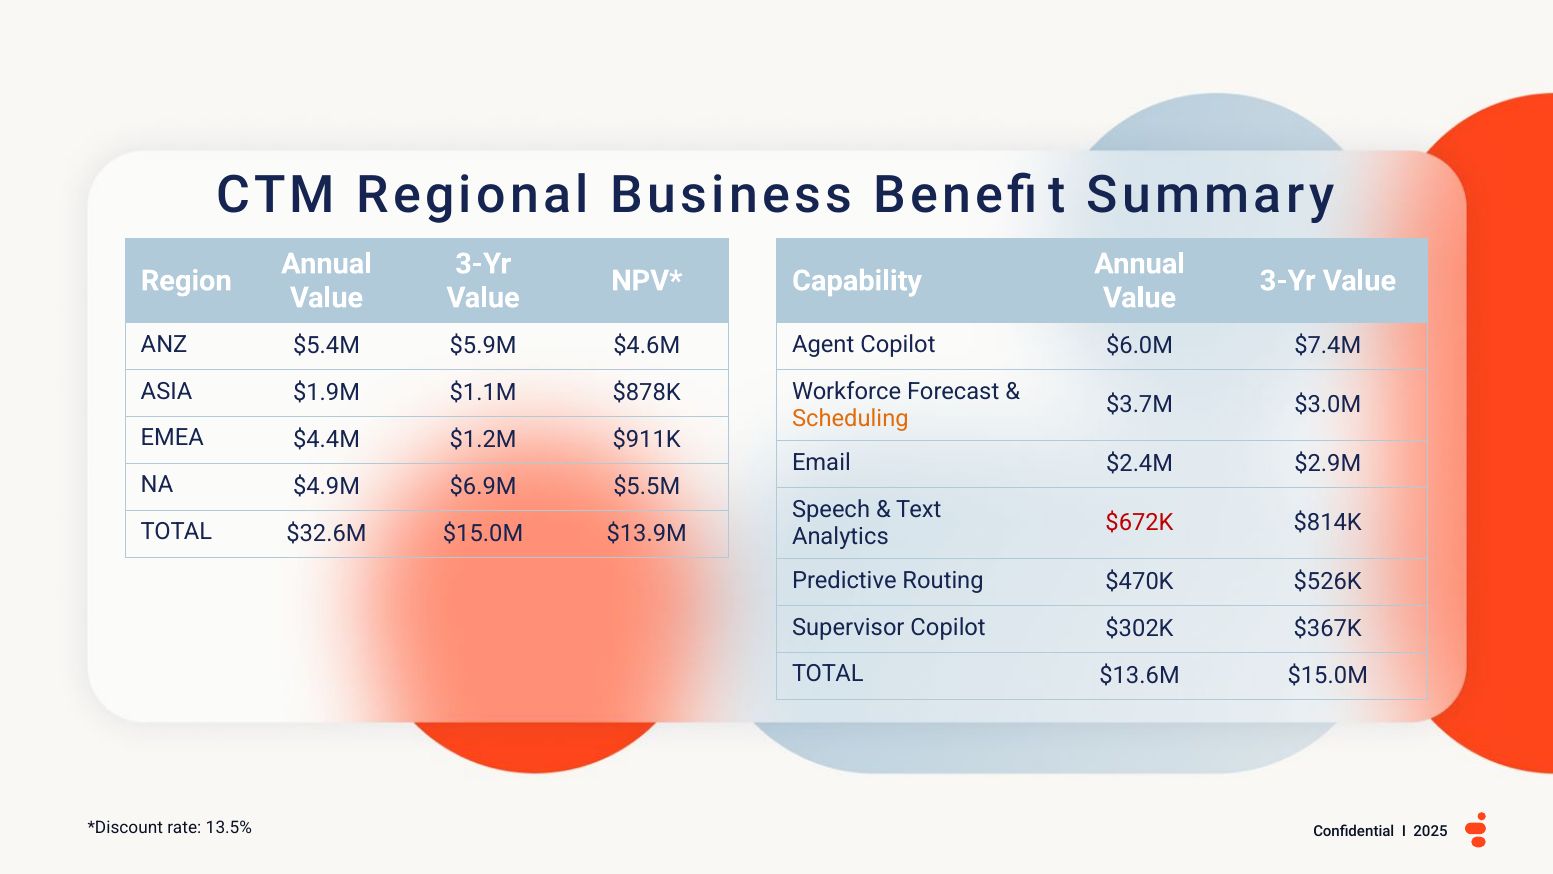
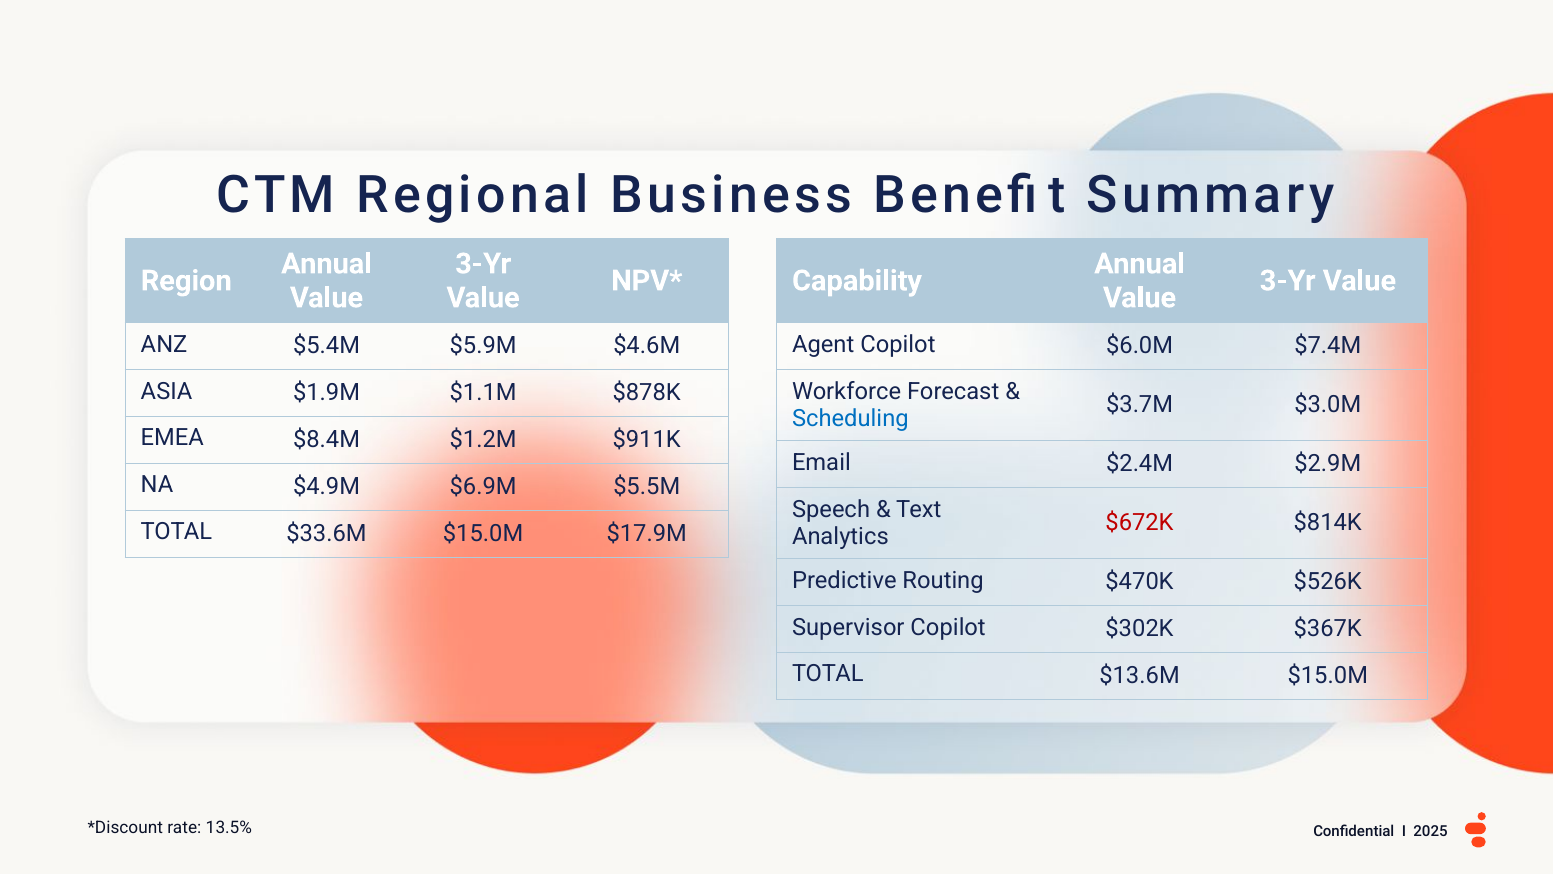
Scheduling colour: orange -> blue
$4.4M: $4.4M -> $8.4M
$32.6M: $32.6M -> $33.6M
$13.9M: $13.9M -> $17.9M
